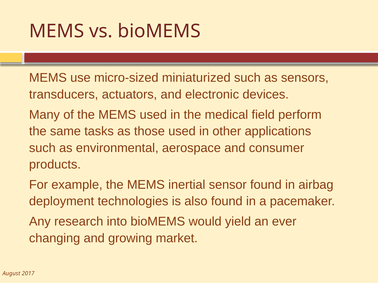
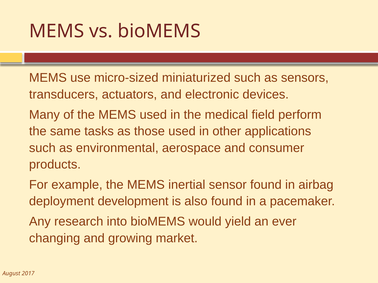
technologies: technologies -> development
